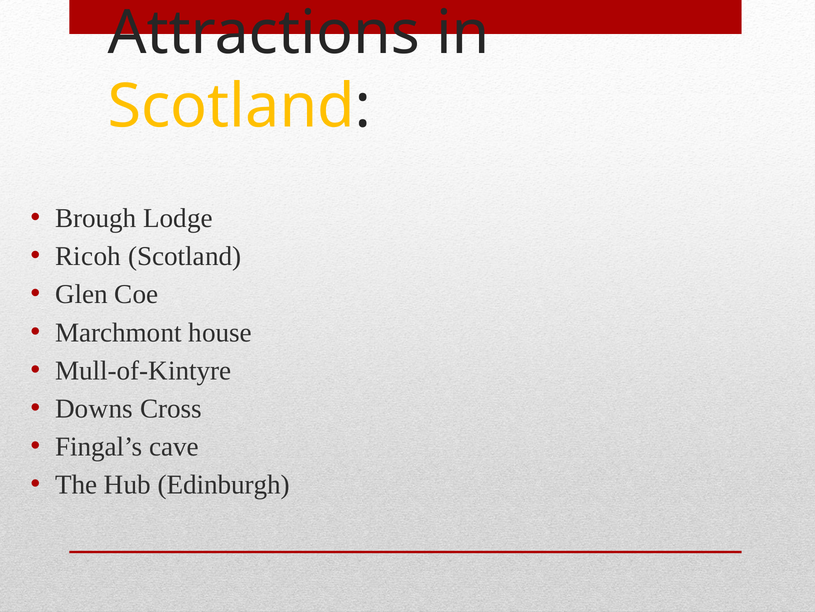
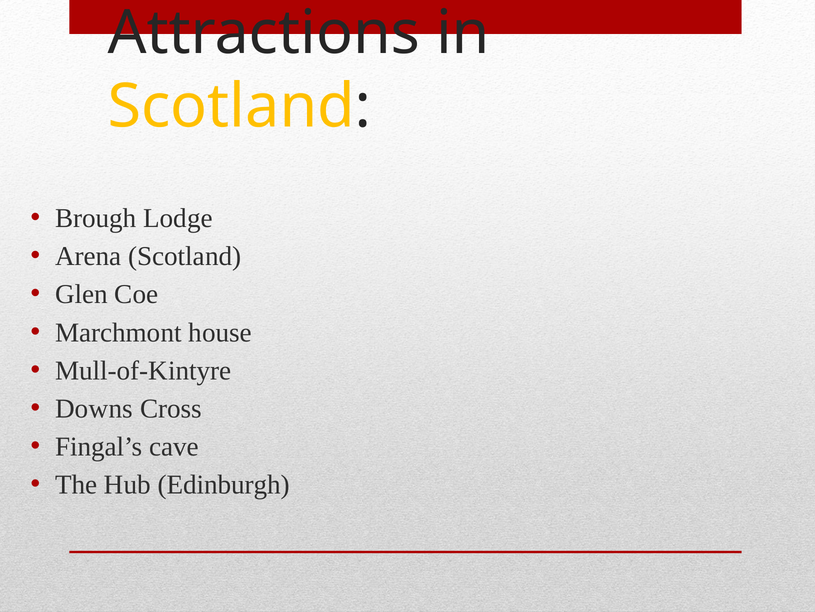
Ricoh: Ricoh -> Arena
